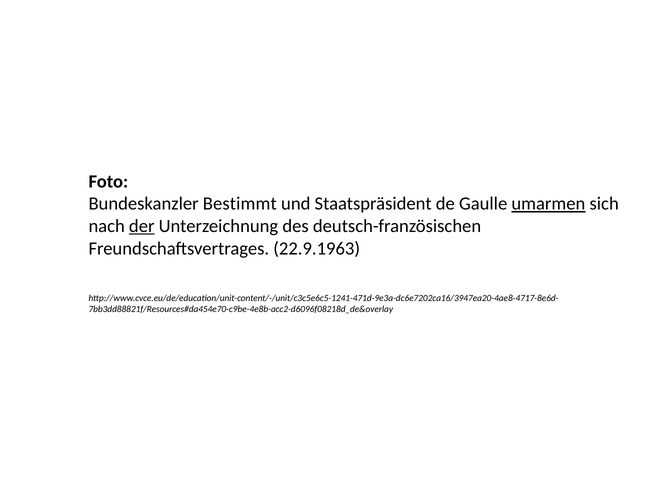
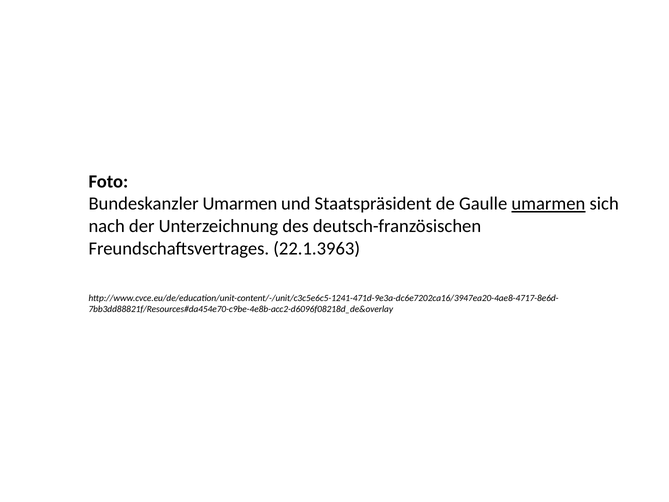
Bundeskanzler Bestimmt: Bestimmt -> Umarmen
der underline: present -> none
22.9.1963: 22.9.1963 -> 22.1.3963
